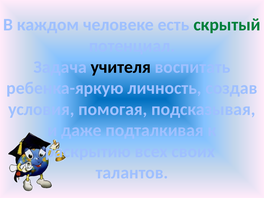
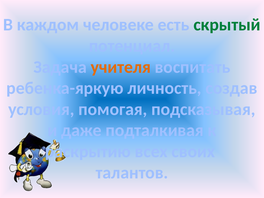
учителя colour: black -> orange
